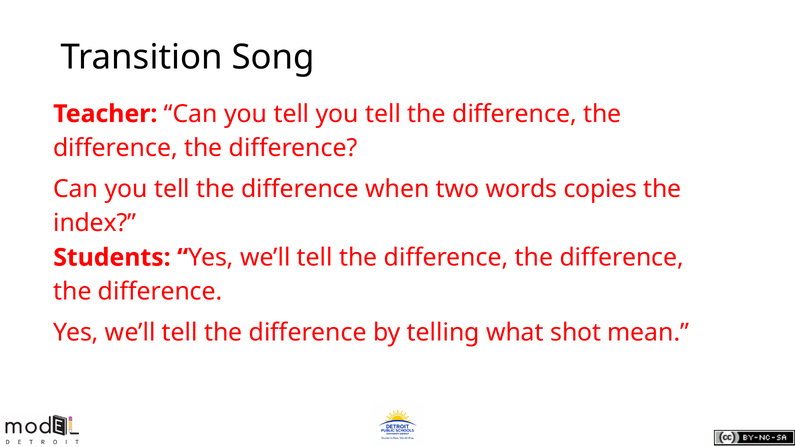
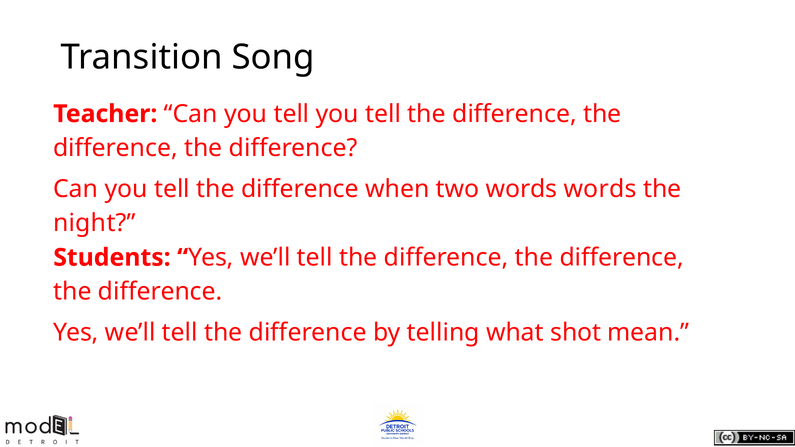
words copies: copies -> words
index: index -> night
